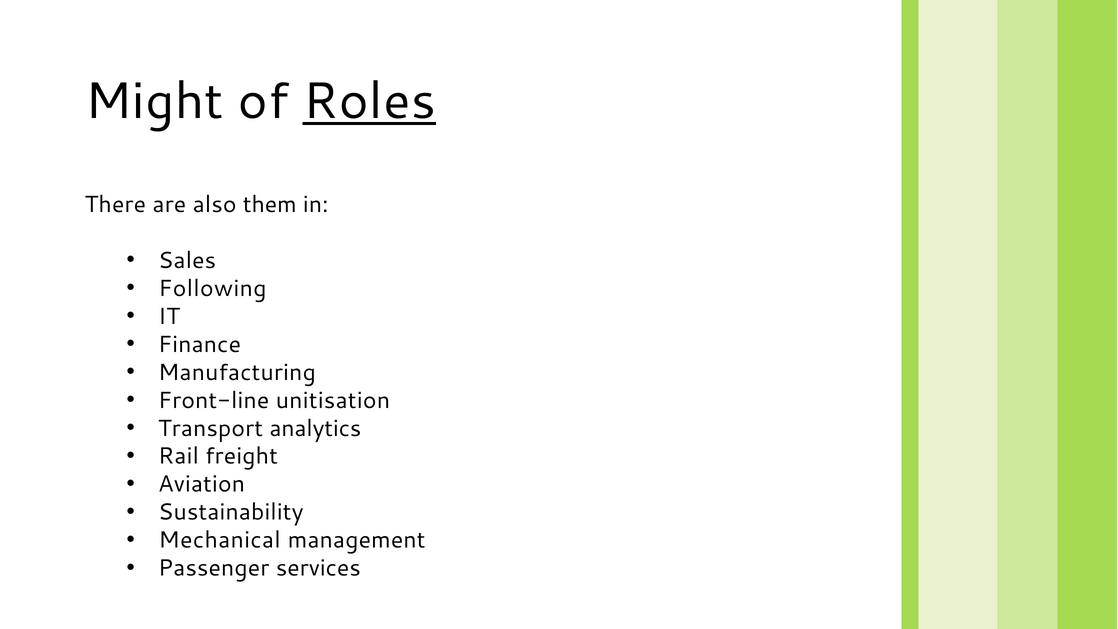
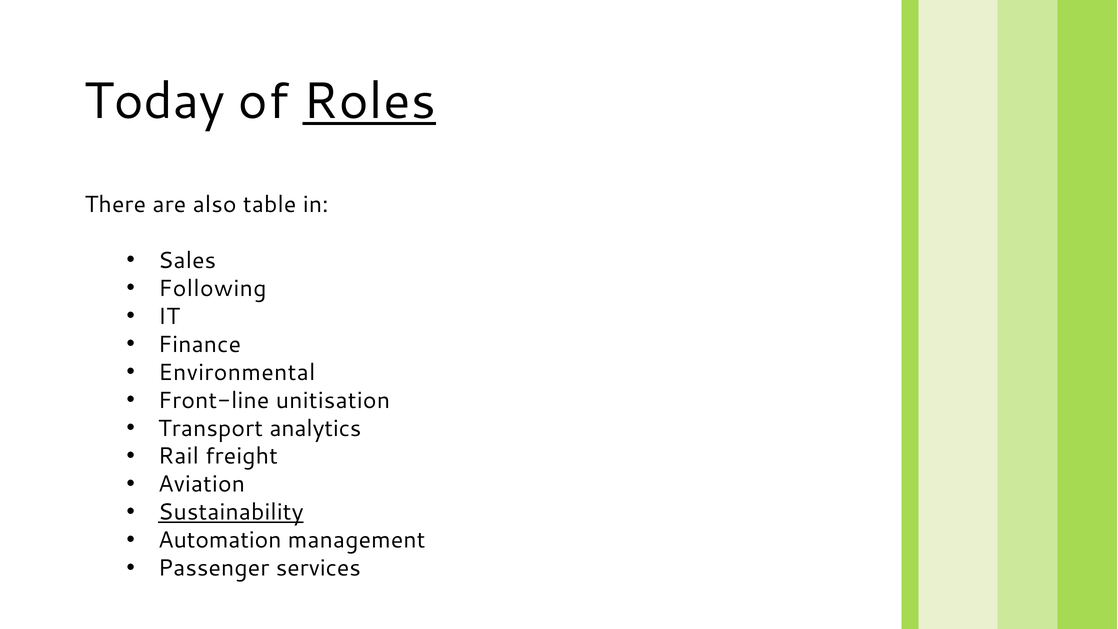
Might: Might -> Today
them: them -> table
Manufacturing: Manufacturing -> Environmental
Sustainability underline: none -> present
Mechanical: Mechanical -> Automation
